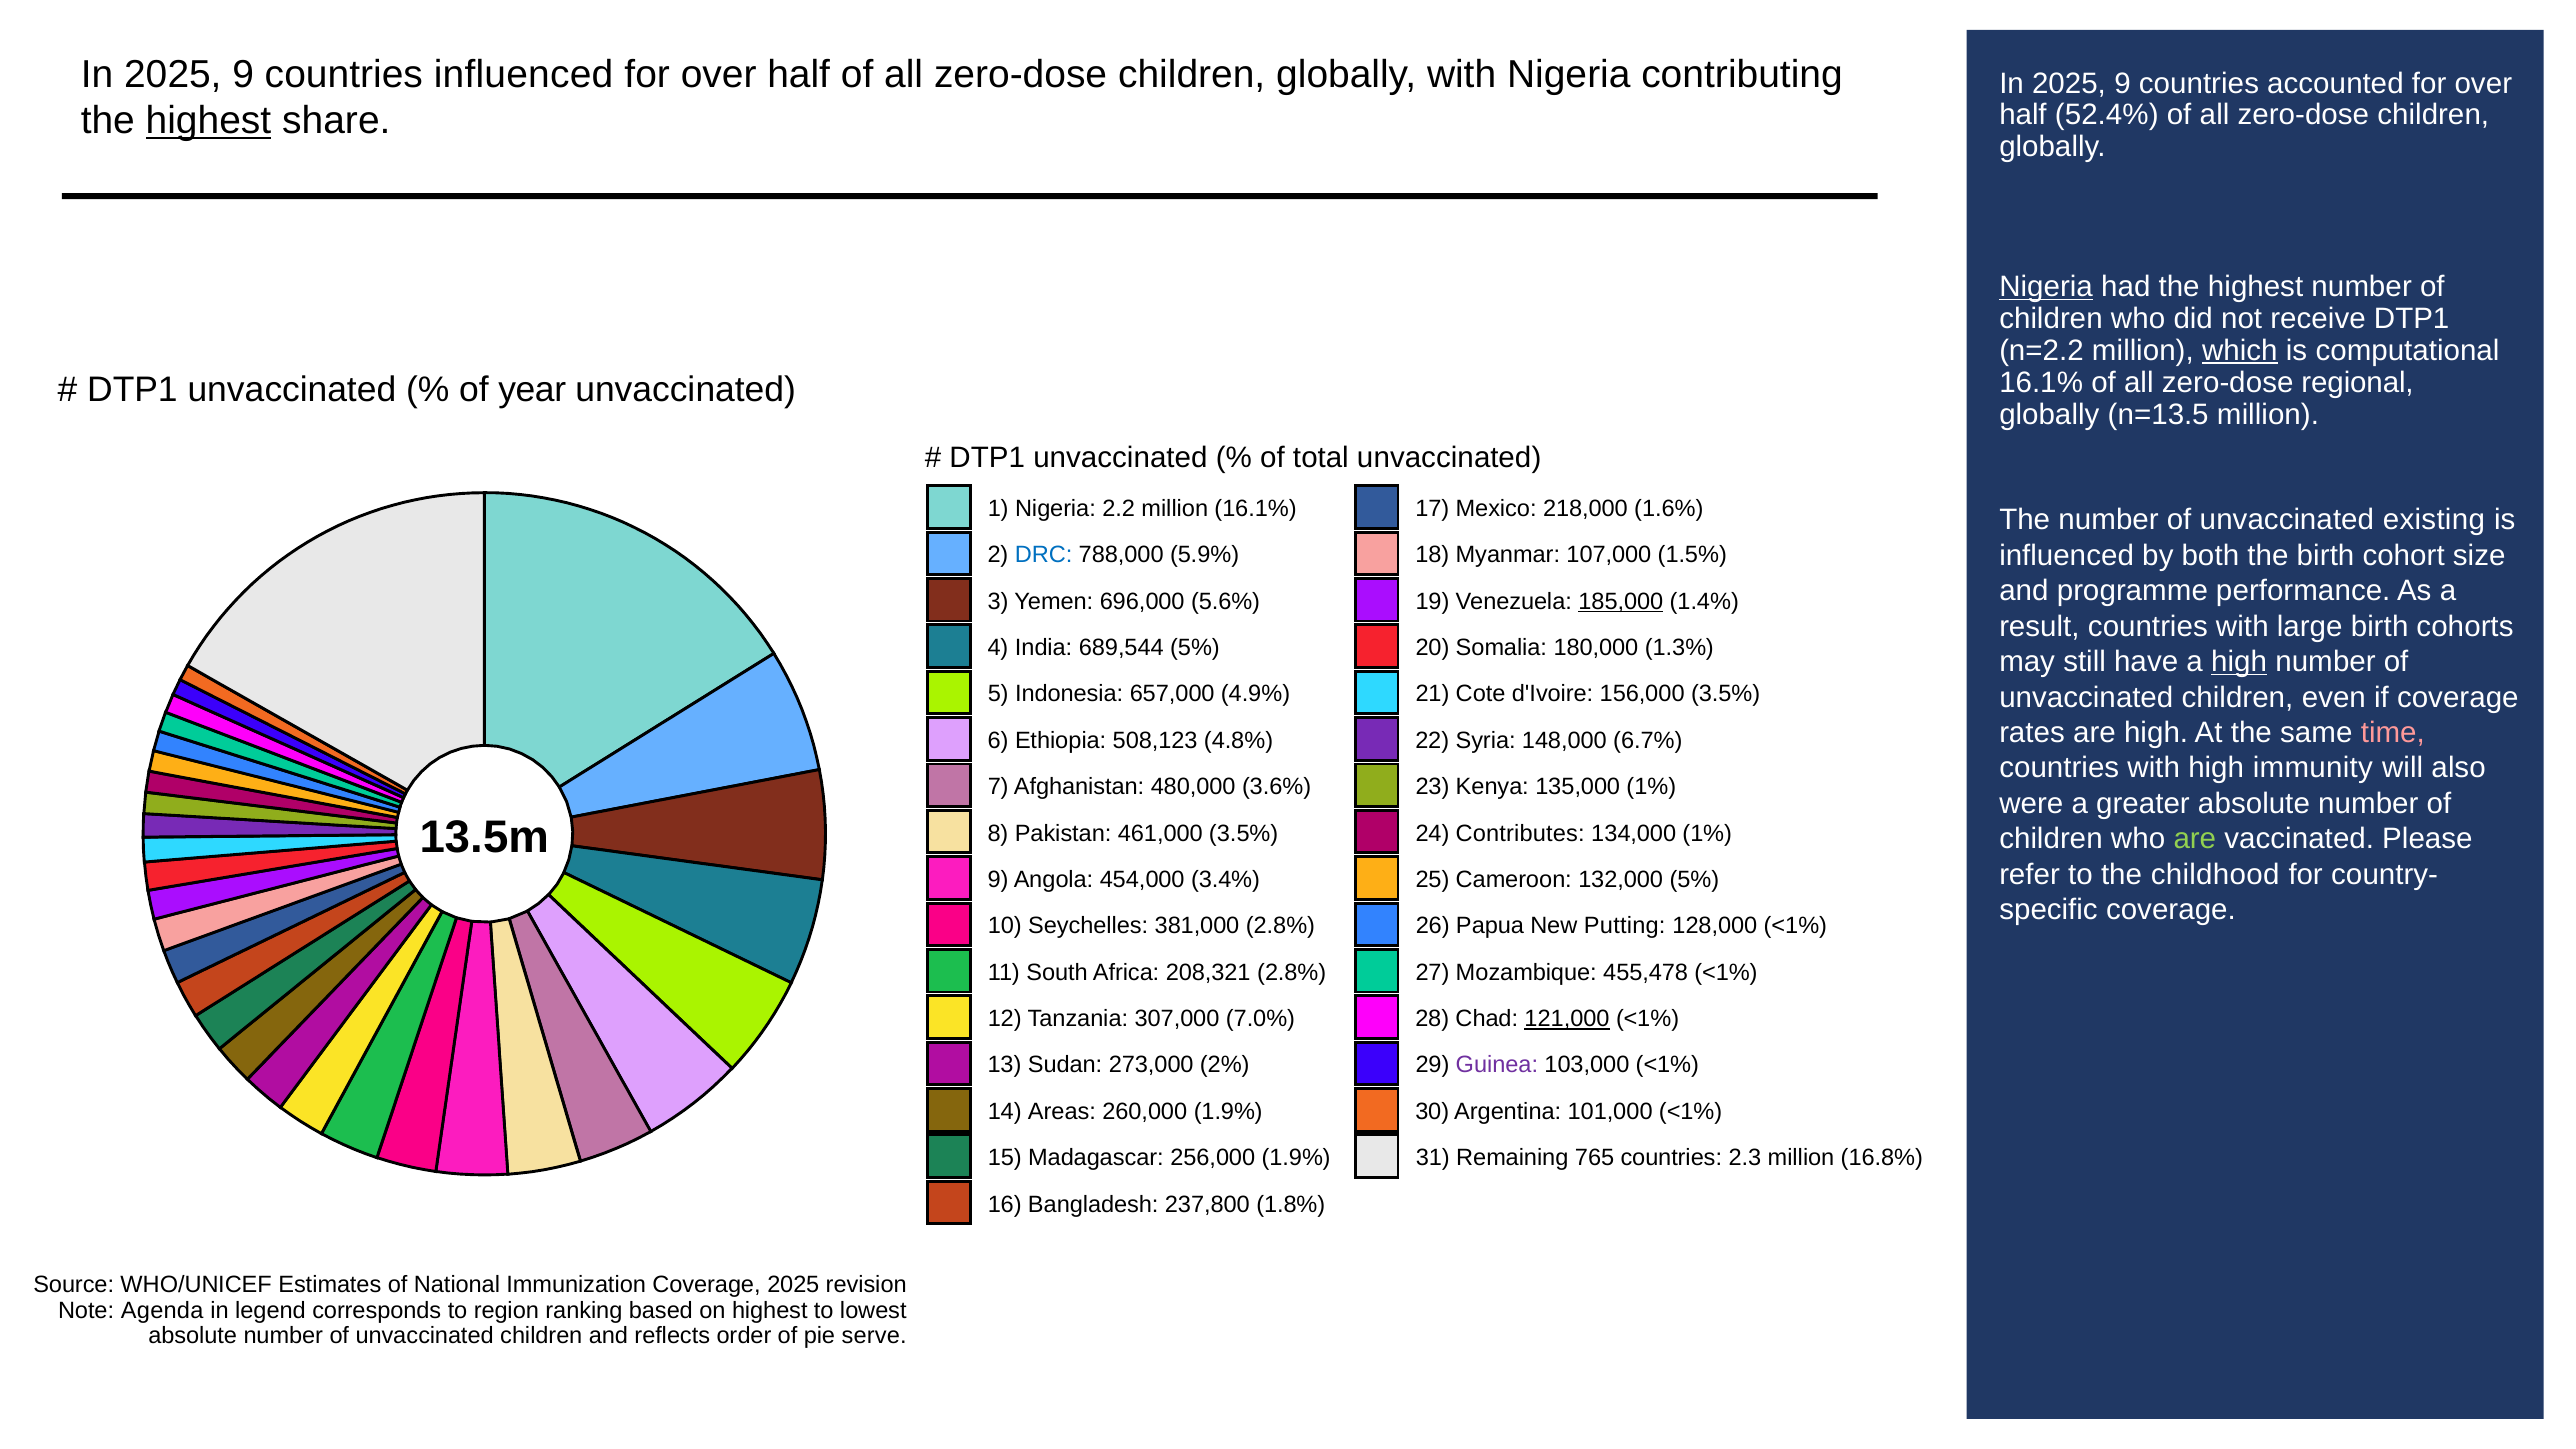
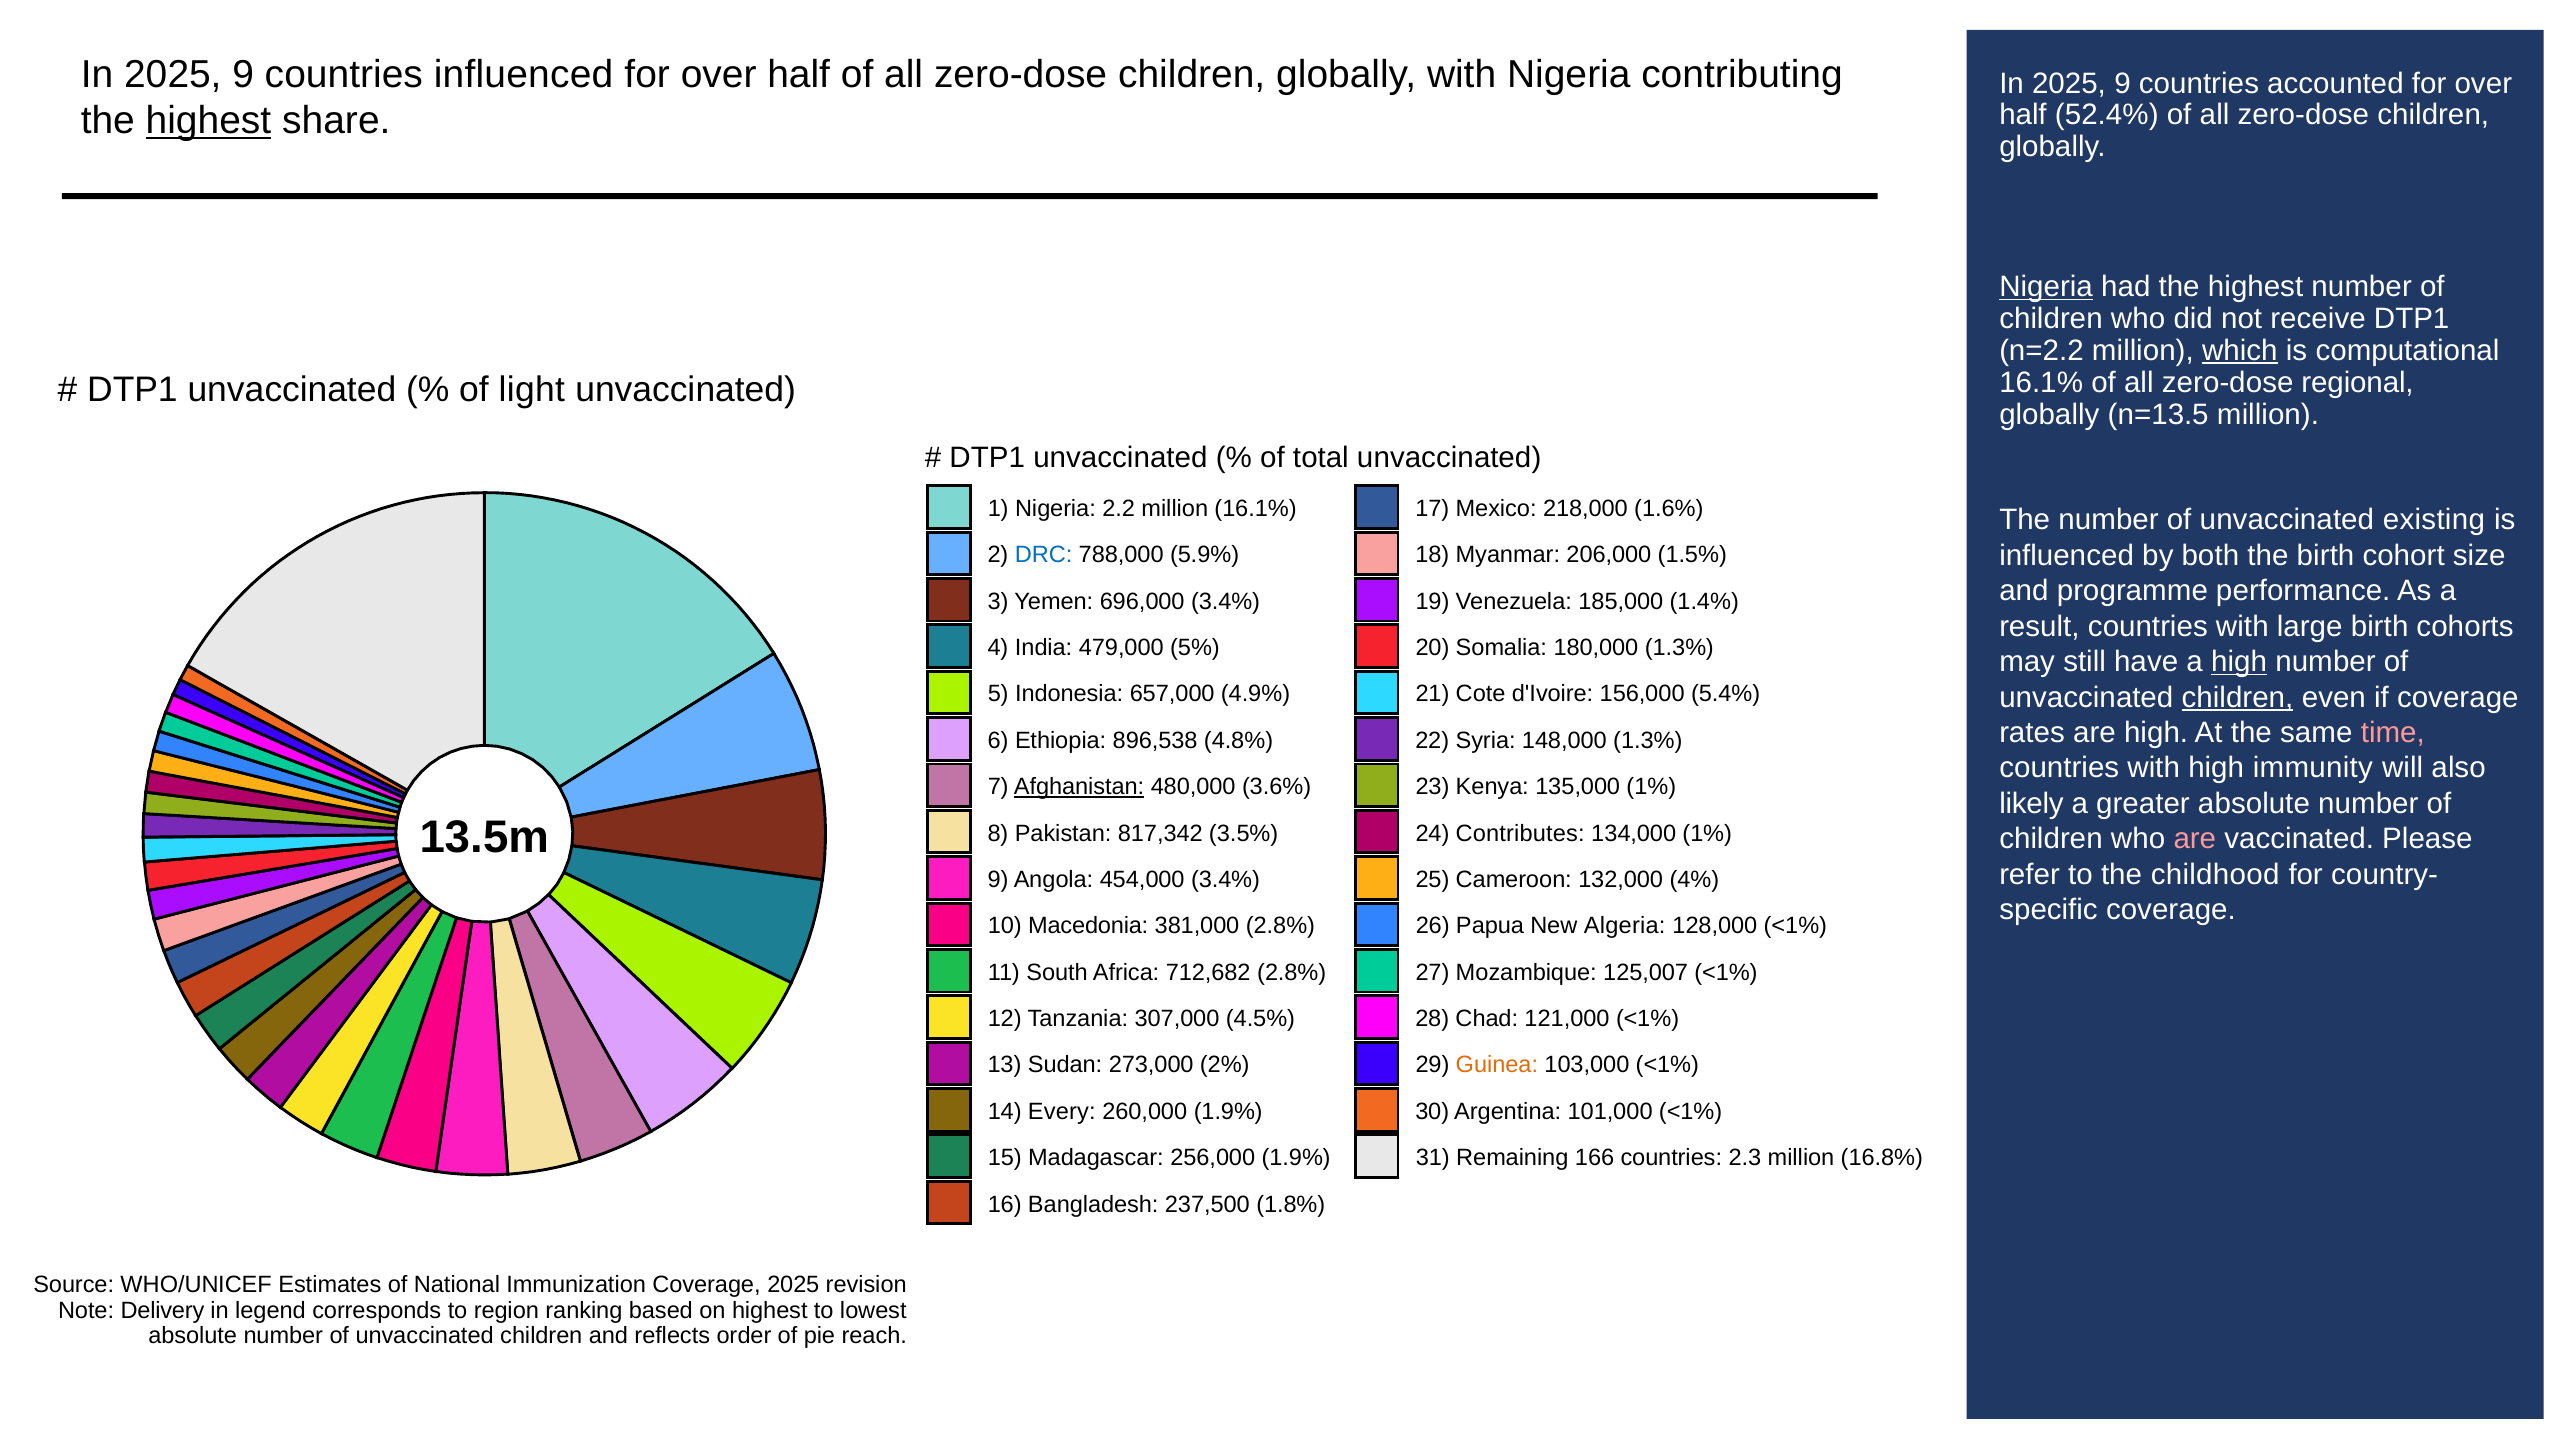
year: year -> light
107,000: 107,000 -> 206,000
696,000 5.6%: 5.6% -> 3.4%
185,000 underline: present -> none
689,544: 689,544 -> 479,000
156,000 3.5%: 3.5% -> 5.4%
children at (2237, 697) underline: none -> present
508,123: 508,123 -> 896,538
148,000 6.7%: 6.7% -> 1.3%
Afghanistan underline: none -> present
were: were -> likely
461,000: 461,000 -> 817,342
are at (2195, 839) colour: light green -> pink
132,000 5%: 5% -> 4%
Seychelles: Seychelles -> Macedonia
Putting: Putting -> Algeria
208,321: 208,321 -> 712,682
455,478: 455,478 -> 125,007
7.0%: 7.0% -> 4.5%
121,000 underline: present -> none
Guinea colour: purple -> orange
Areas: Areas -> Every
765: 765 -> 166
237,800: 237,800 -> 237,500
Agenda: Agenda -> Delivery
serve: serve -> reach
